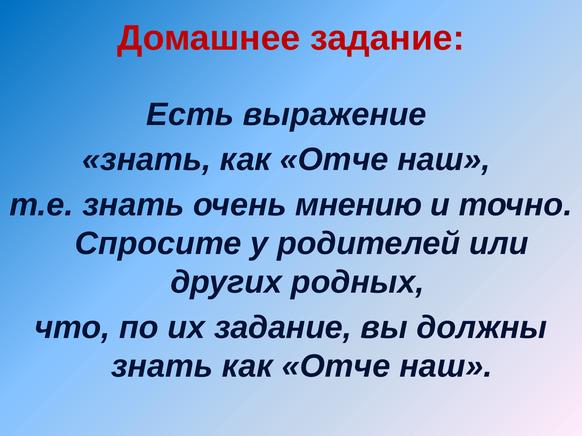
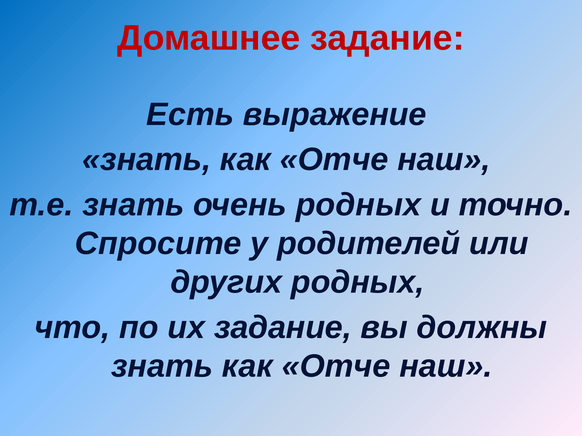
очень мнению: мнению -> родных
